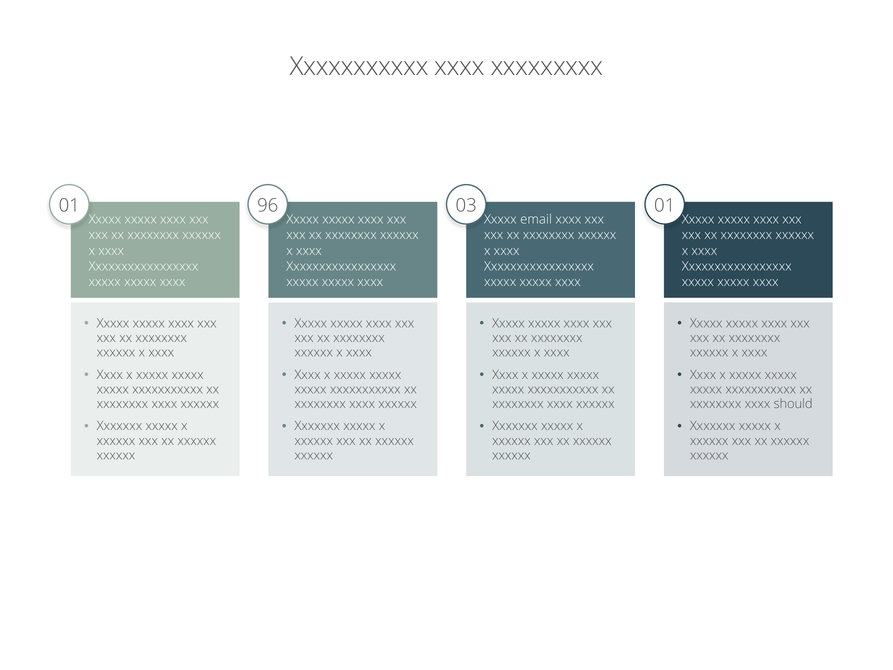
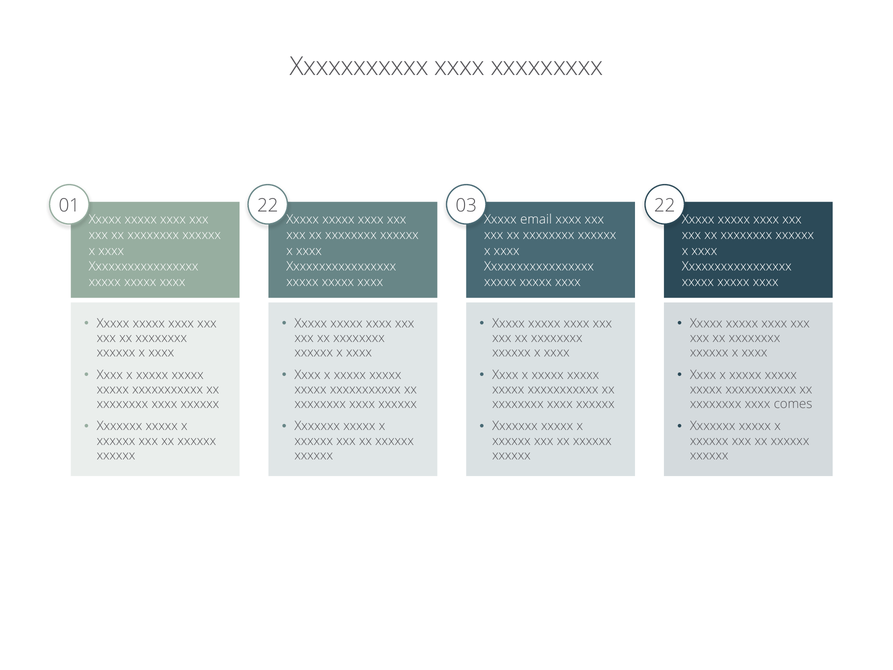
01 96: 96 -> 22
03 01: 01 -> 22
should: should -> comes
